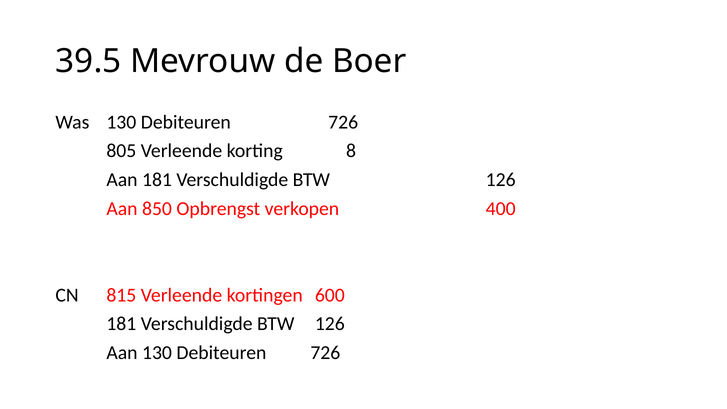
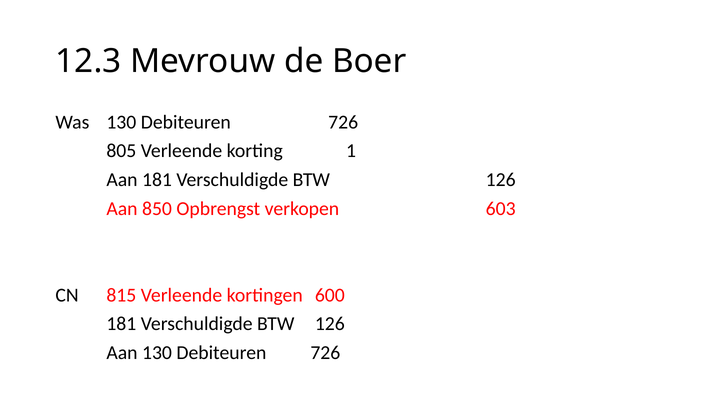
39.5: 39.5 -> 12.3
8: 8 -> 1
400: 400 -> 603
